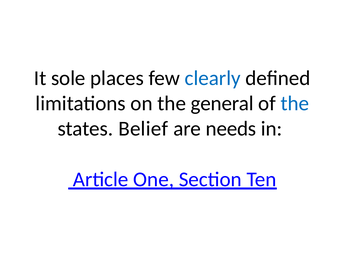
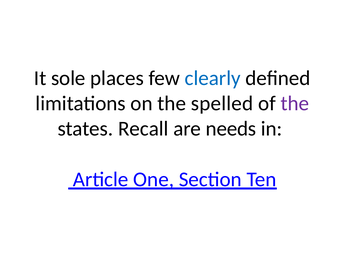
general: general -> spelled
the at (295, 103) colour: blue -> purple
Belief: Belief -> Recall
